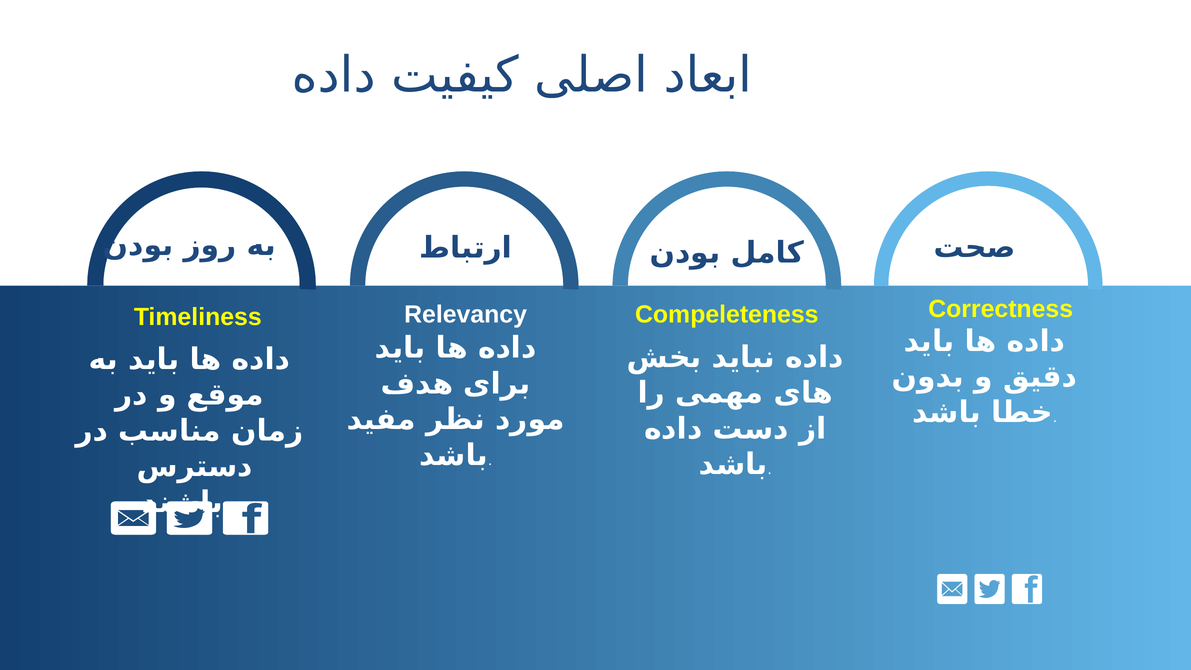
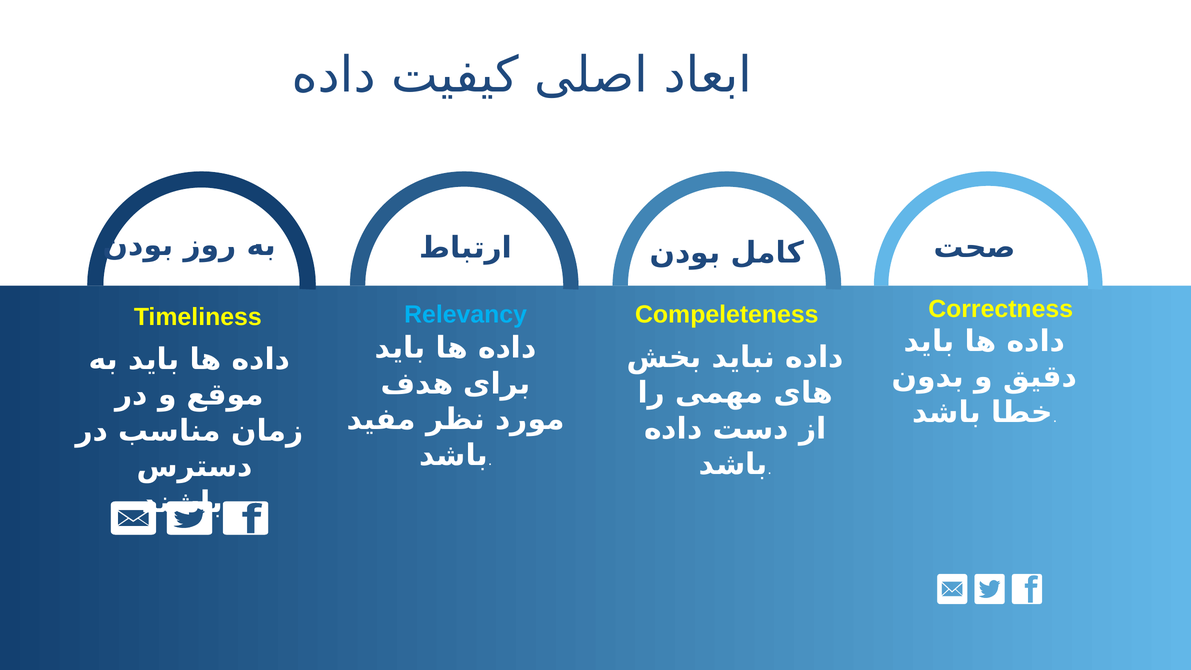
Relevancy colour: white -> light blue
